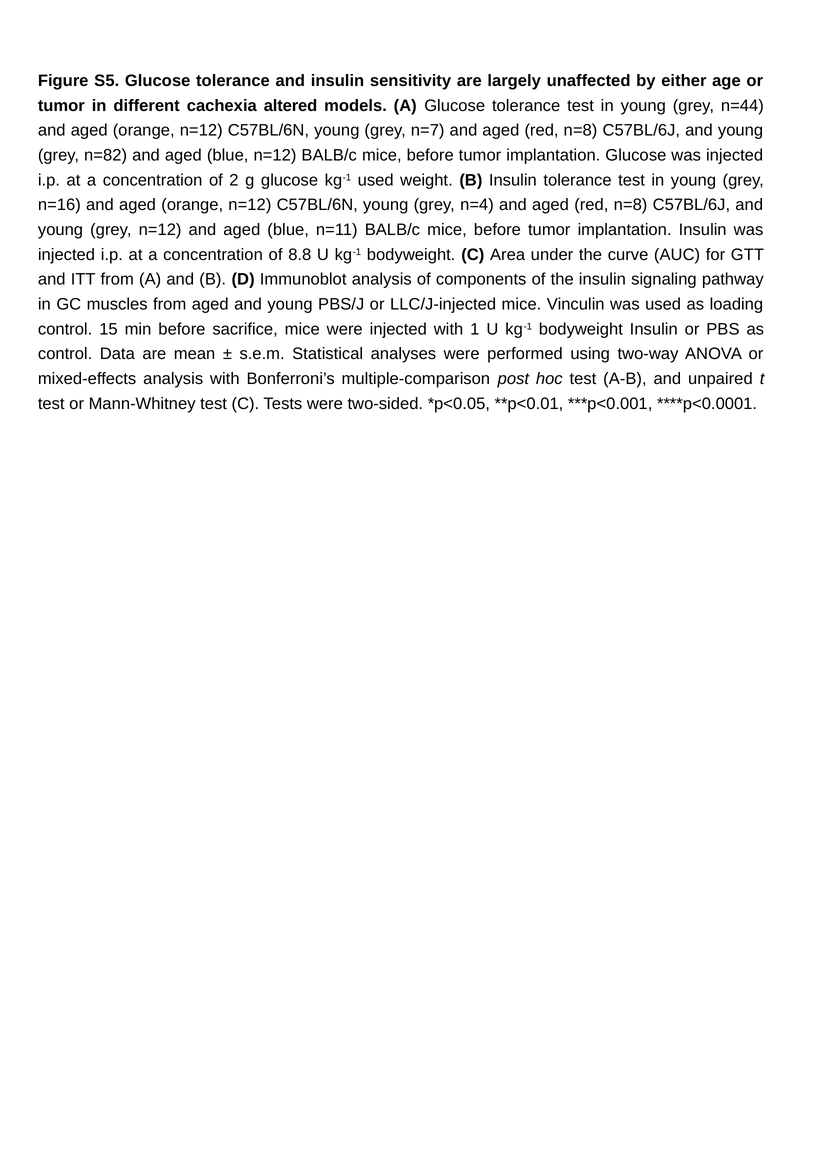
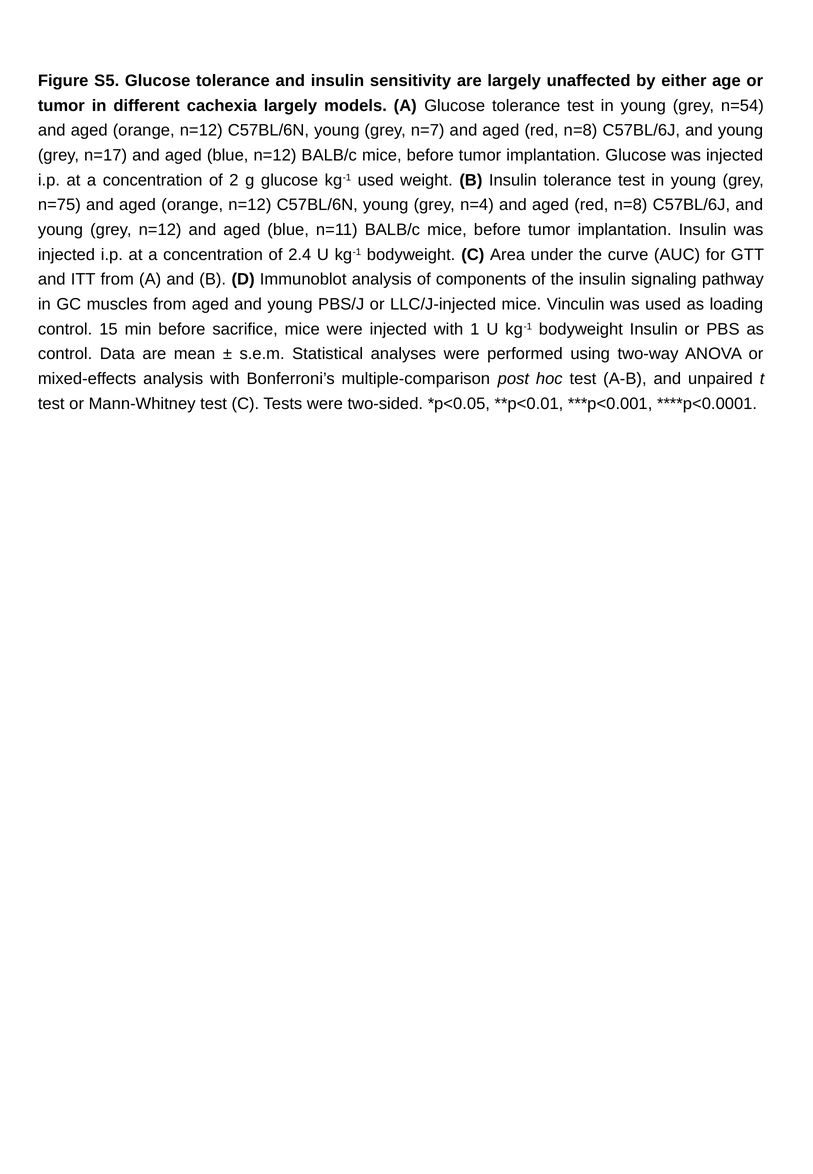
cachexia altered: altered -> largely
n=44: n=44 -> n=54
n=82: n=82 -> n=17
n=16: n=16 -> n=75
8.8: 8.8 -> 2.4
